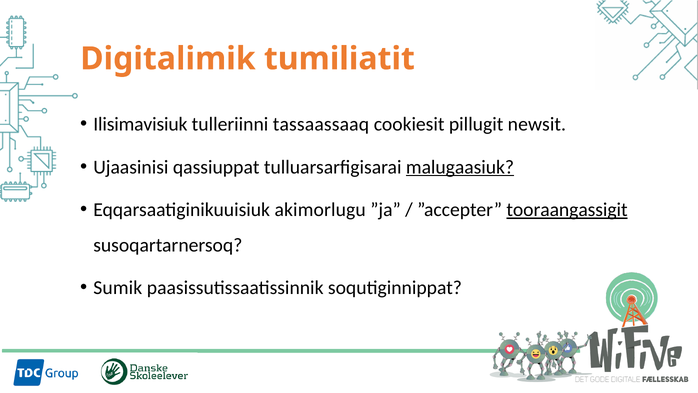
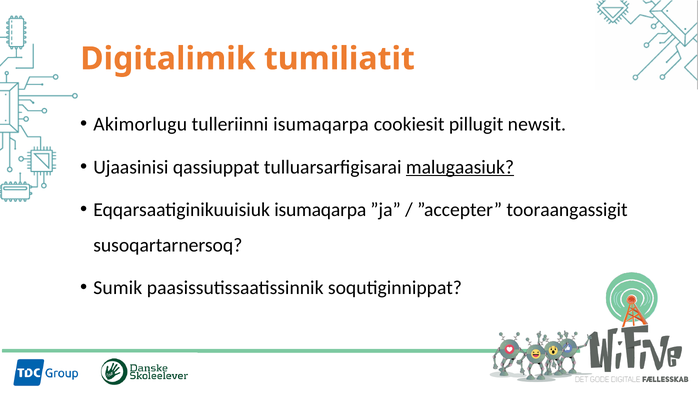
Ilisimavisiuk: Ilisimavisiuk -> Akimorlugu
tulleriinni tassaassaaq: tassaassaaq -> isumaqarpa
Eqqarsaatiginikuuisiuk akimorlugu: akimorlugu -> isumaqarpa
tooraangassigit underline: present -> none
